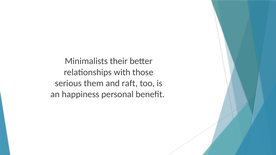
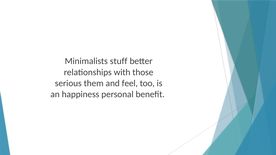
their: their -> stuff
raft: raft -> feel
